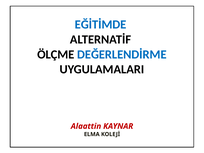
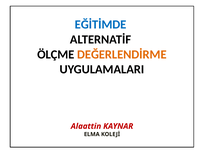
DEĞERLENDİRME colour: blue -> orange
